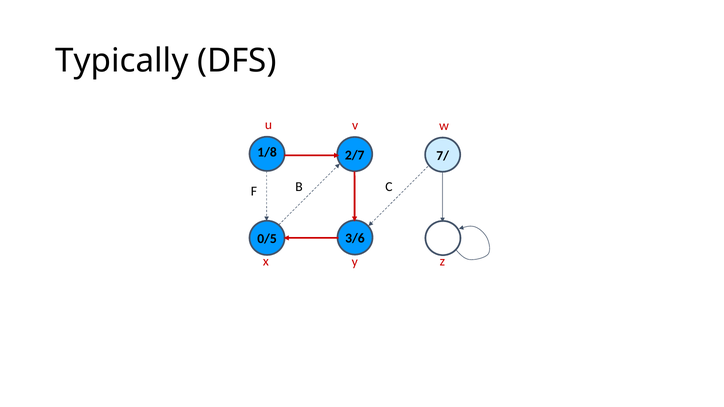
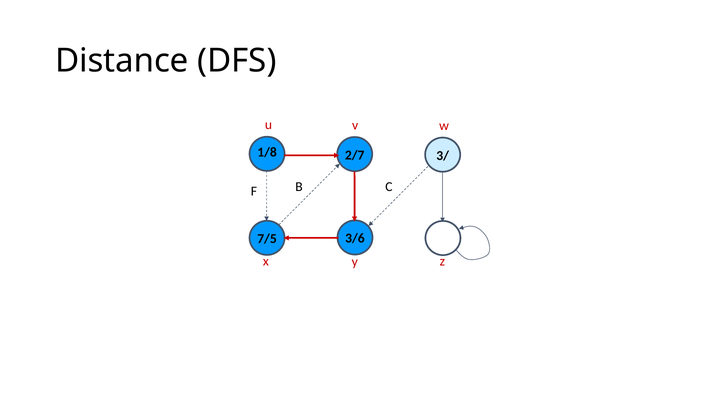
Typically: Typically -> Distance
7/: 7/ -> 3/
0/5: 0/5 -> 7/5
